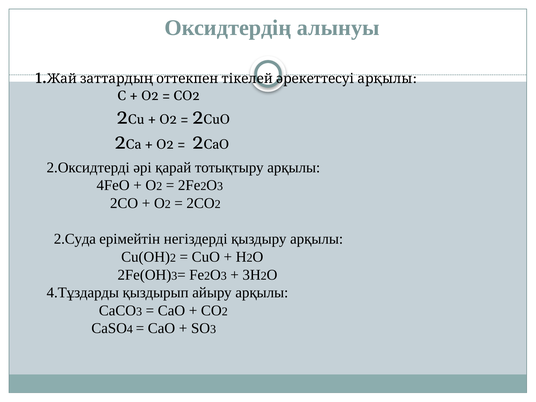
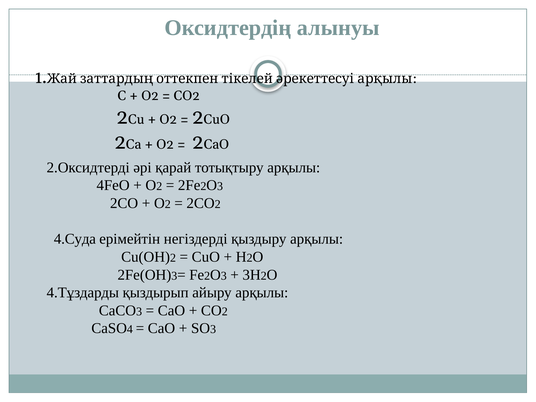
2.Суда: 2.Суда -> 4.Суда
